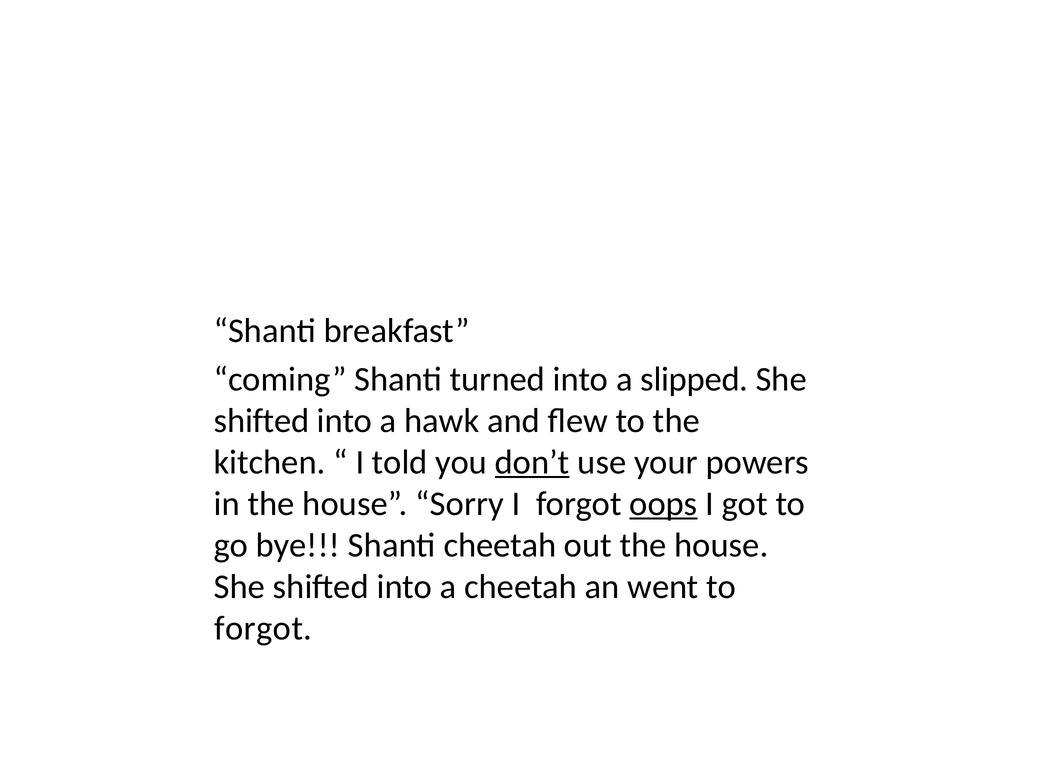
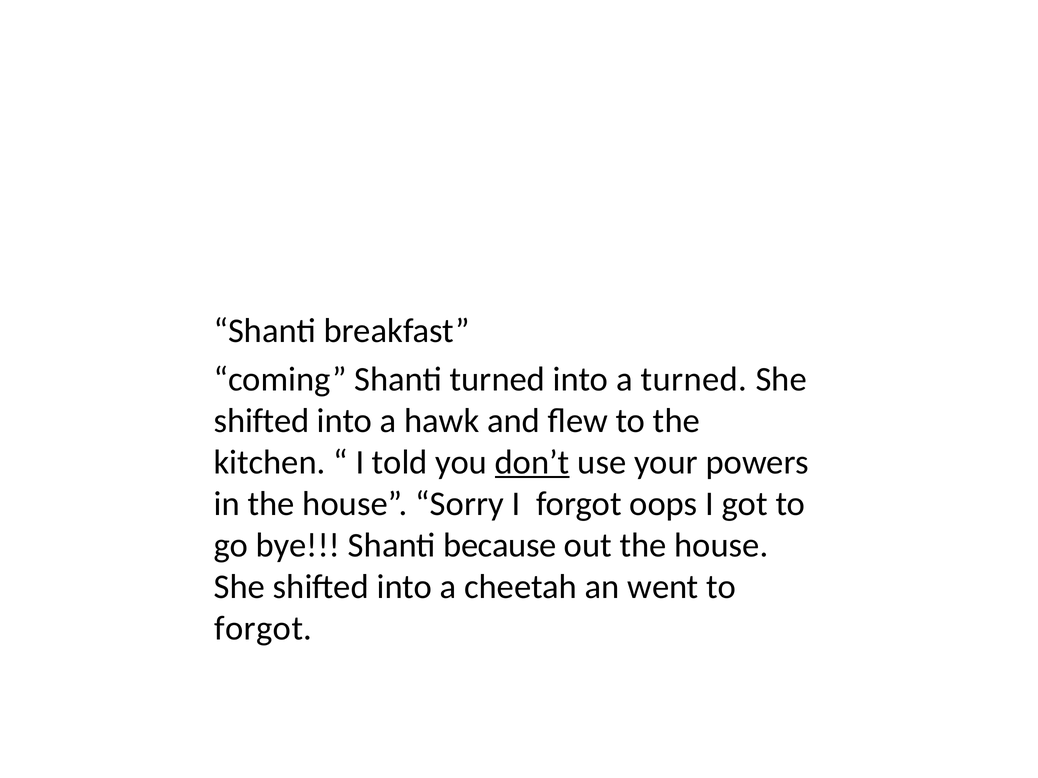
a slipped: slipped -> turned
oops underline: present -> none
Shanti cheetah: cheetah -> because
